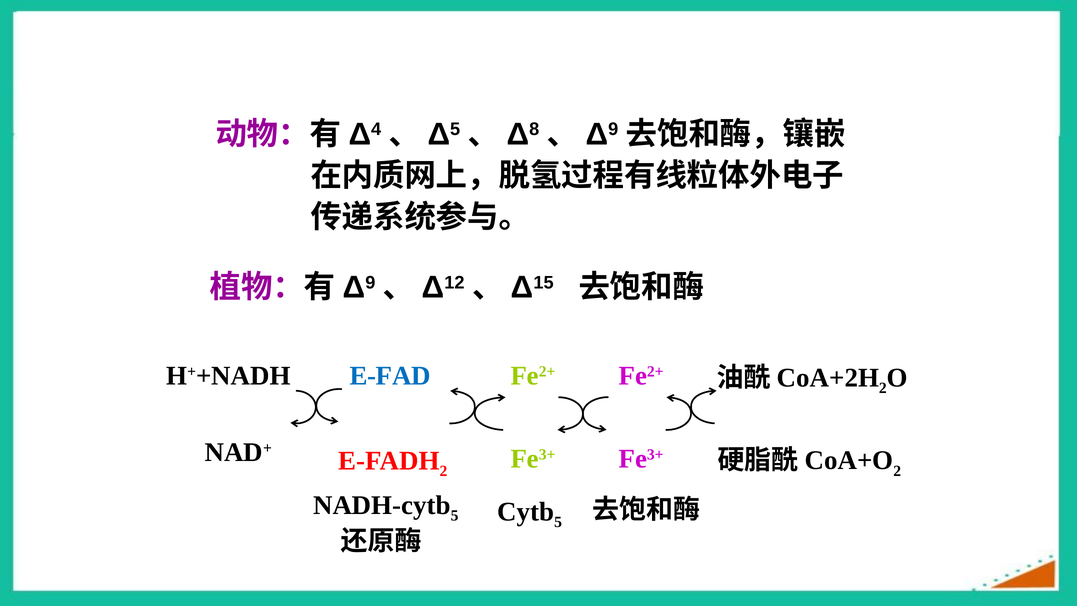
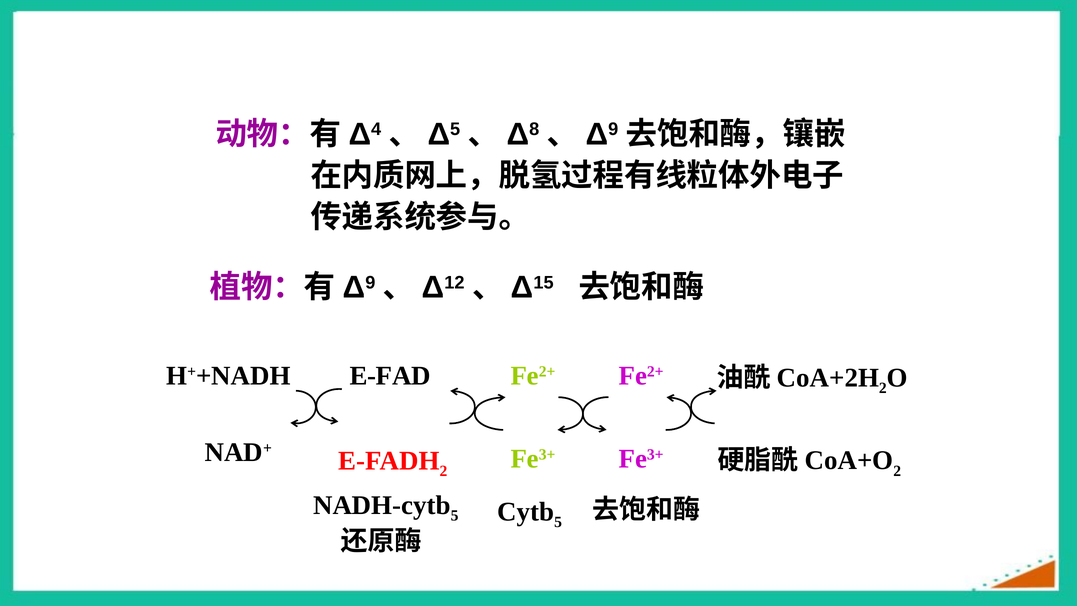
E-FAD colour: blue -> black
